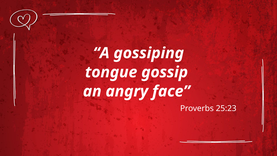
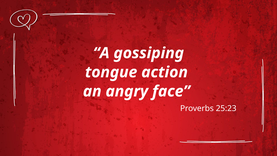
gossip: gossip -> action
